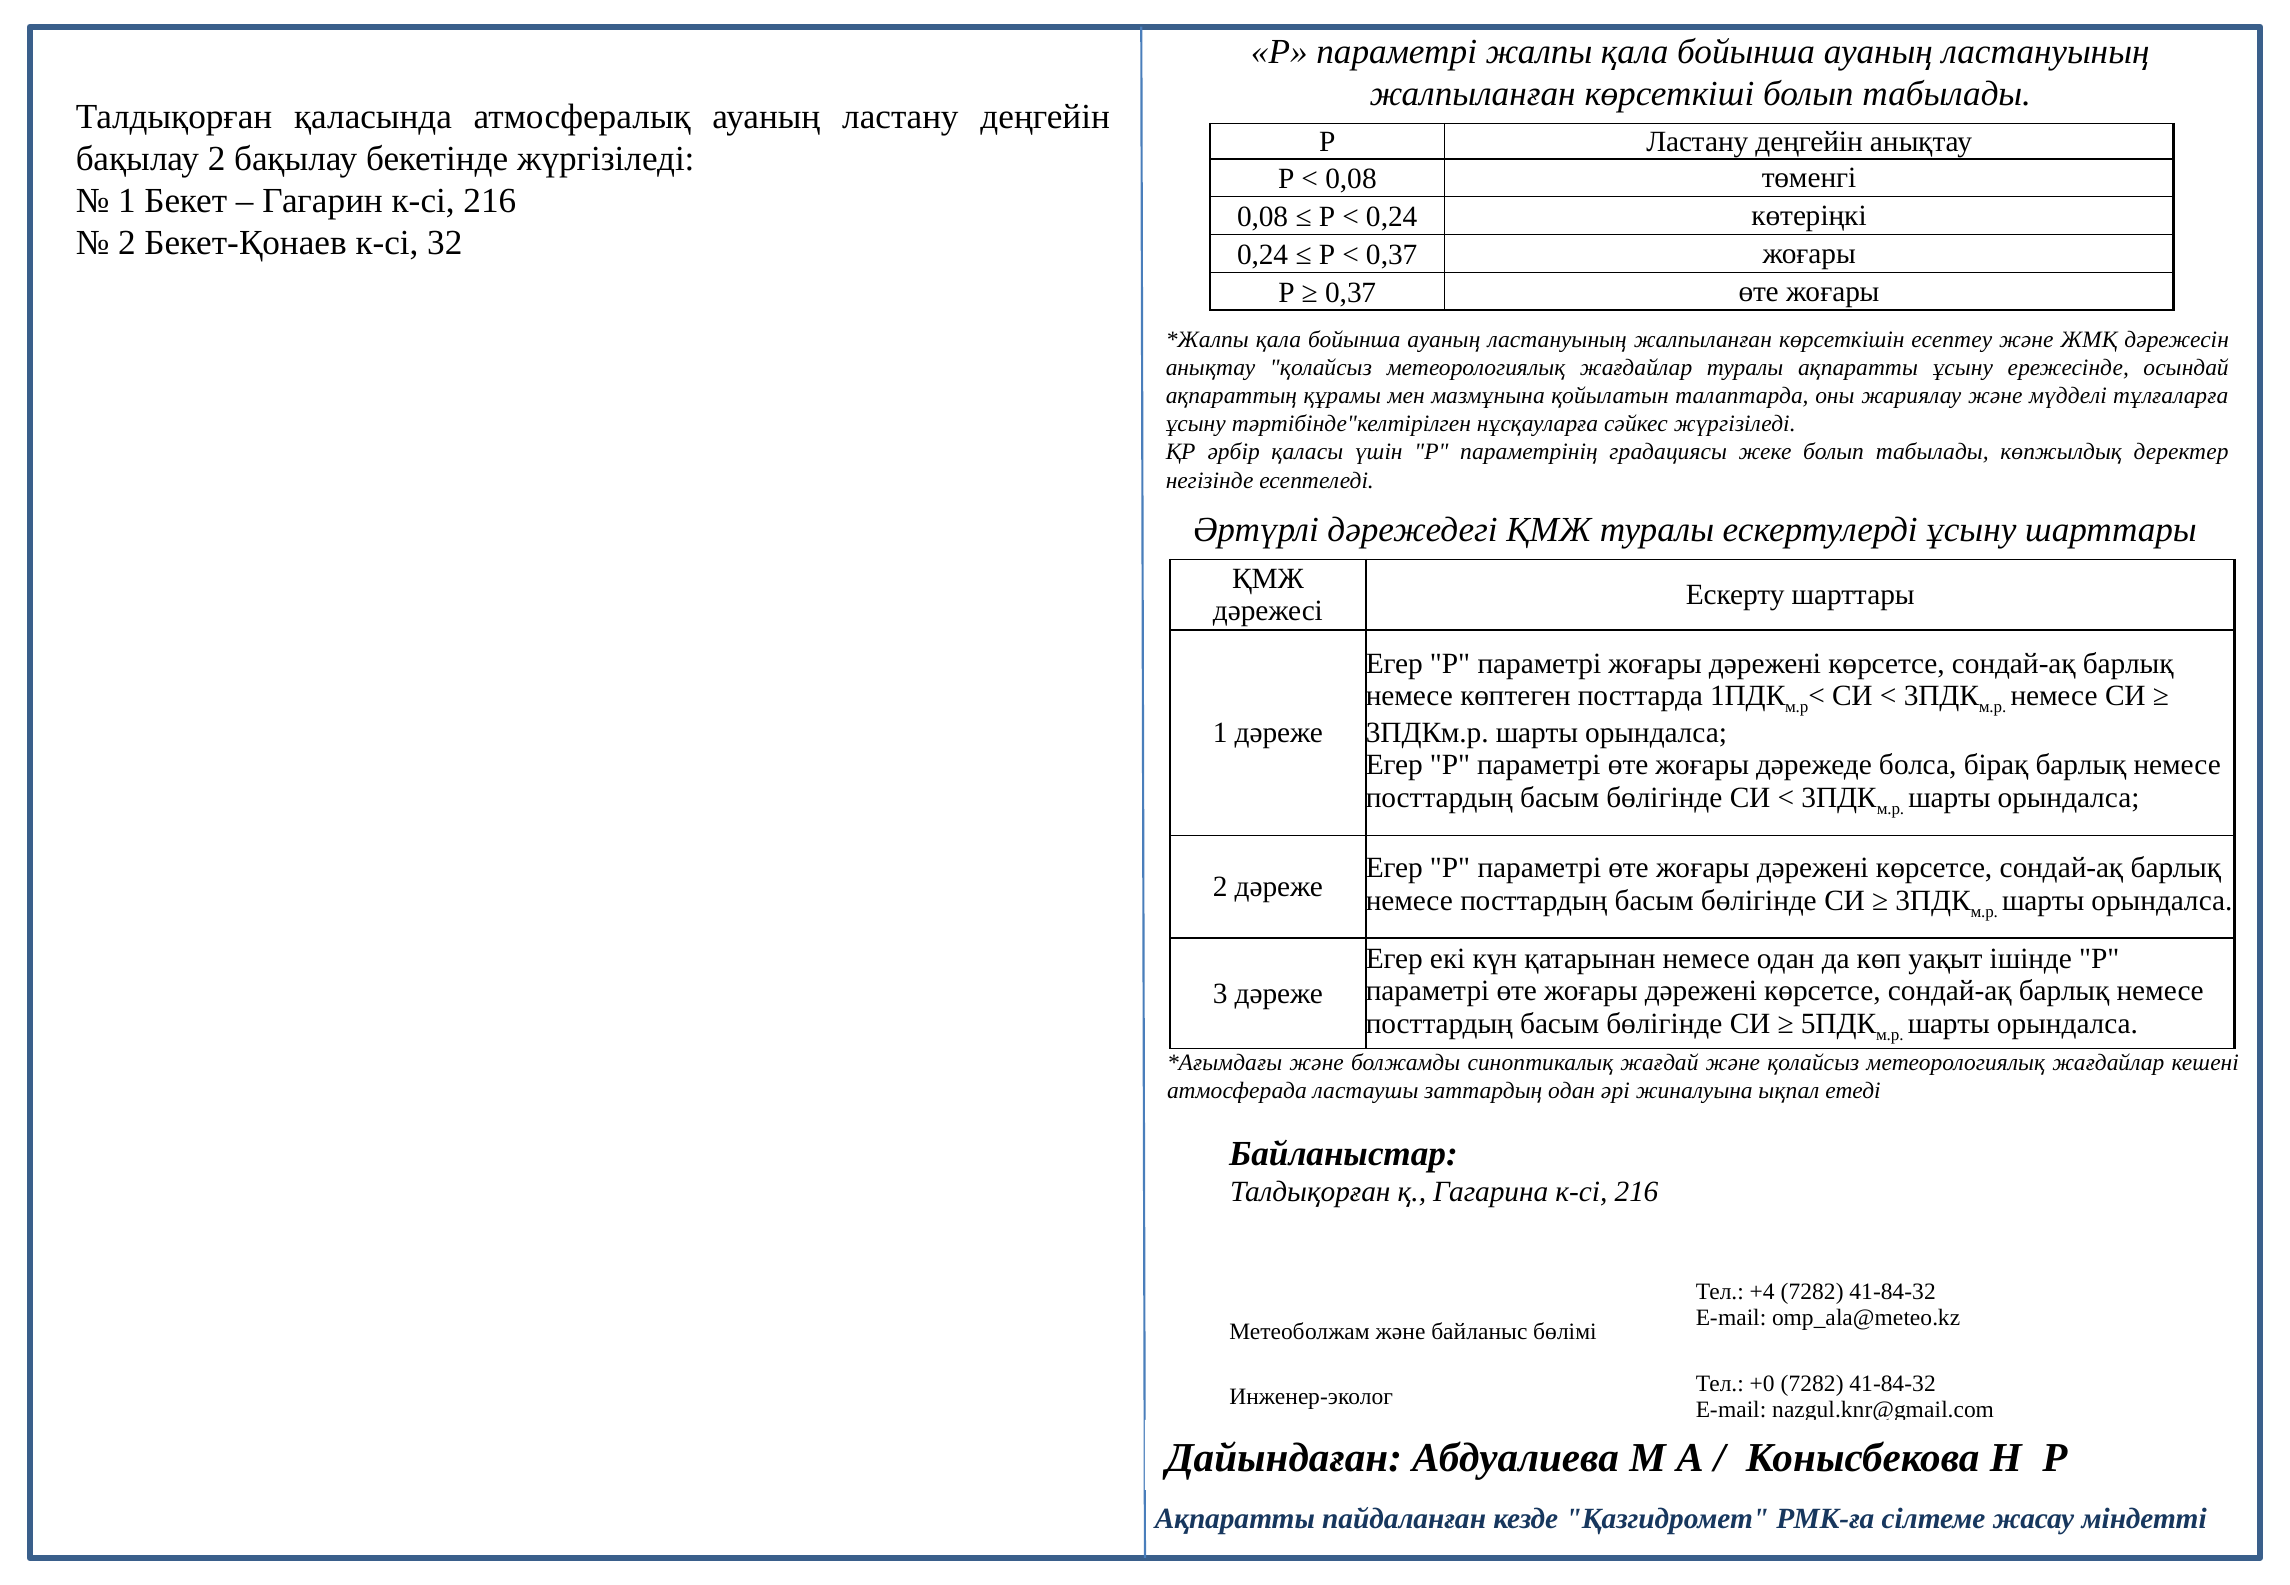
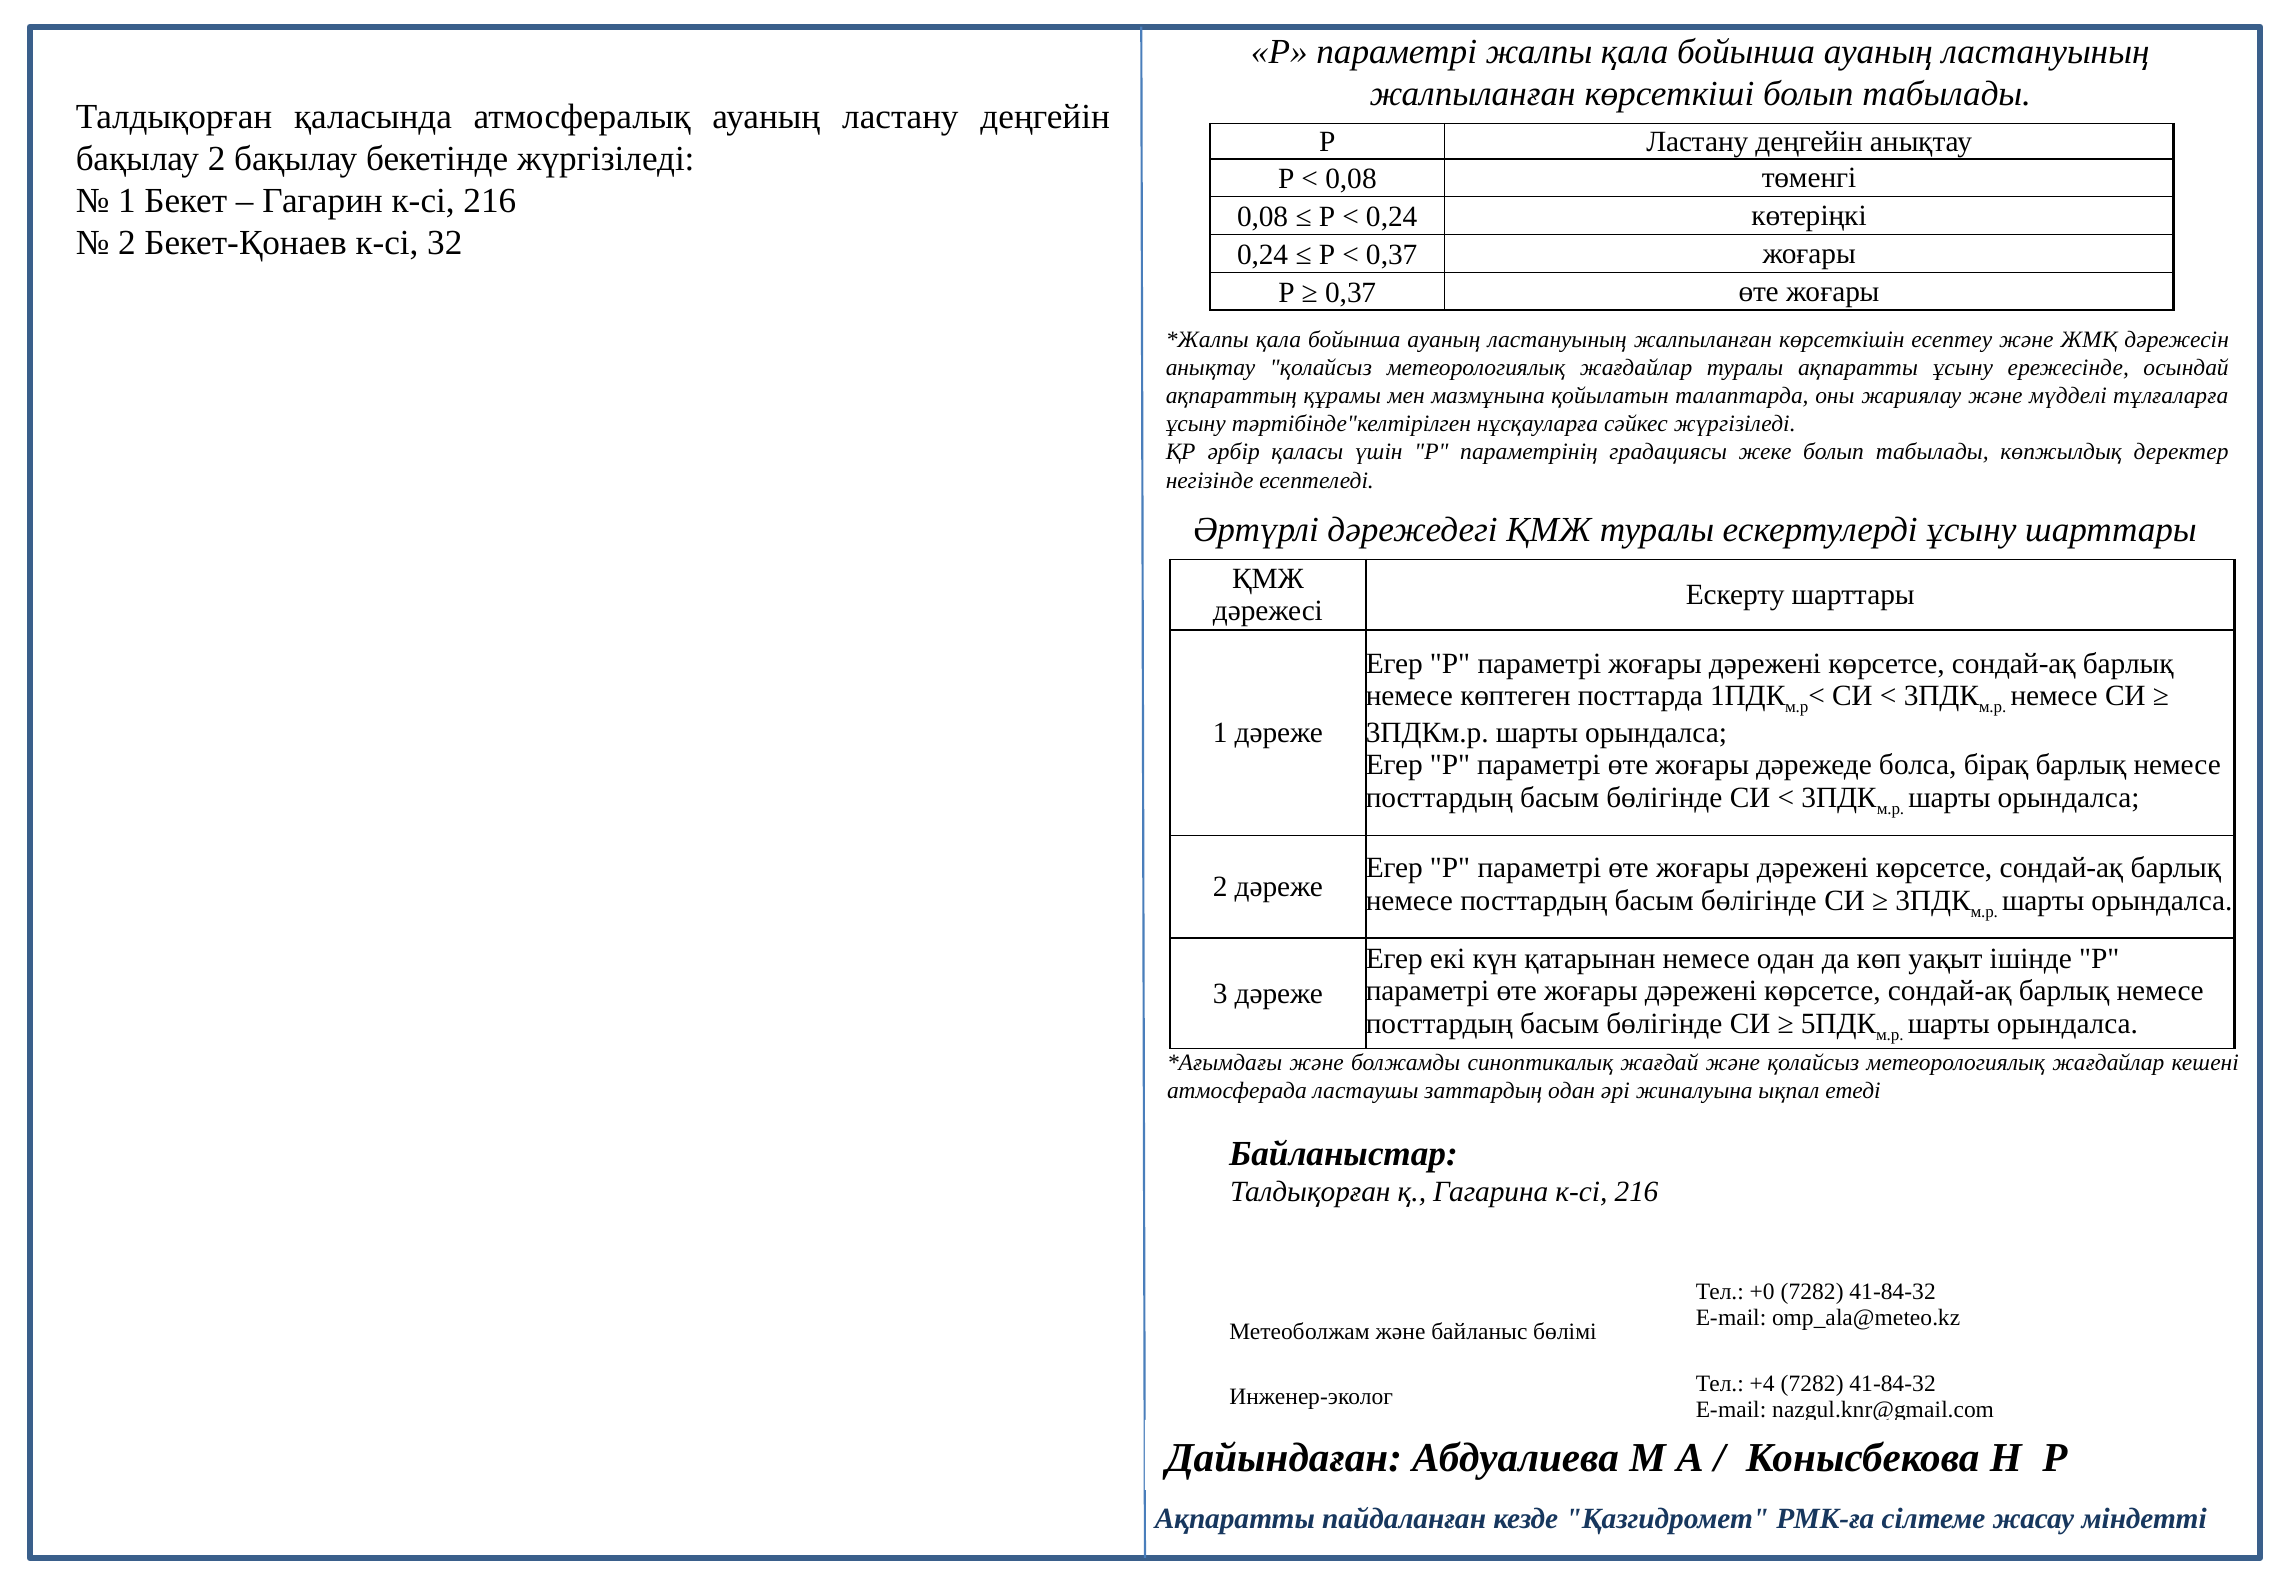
+4: +4 -> +0
+0: +0 -> +4
